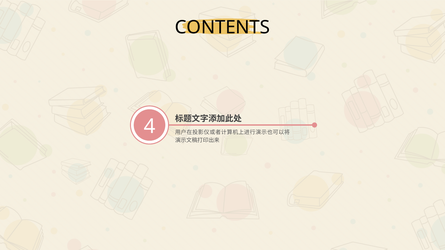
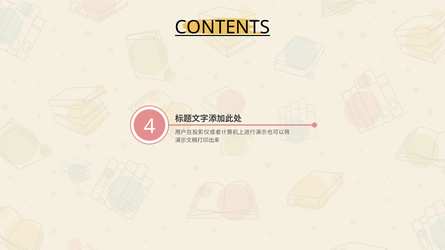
CONTENTS underline: none -> present
